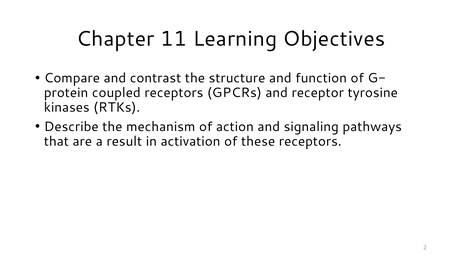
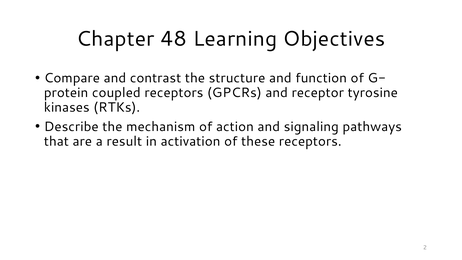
11: 11 -> 48
